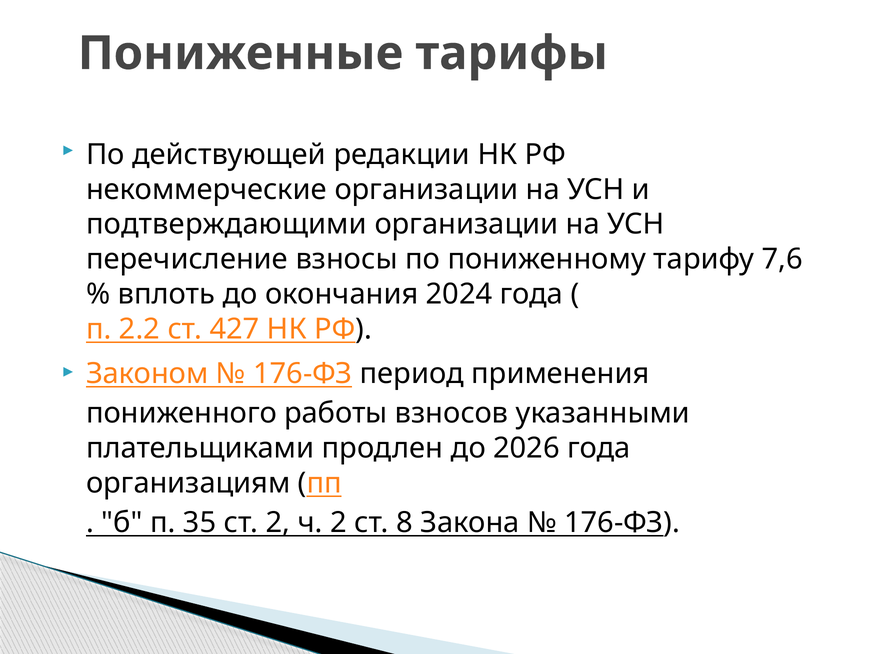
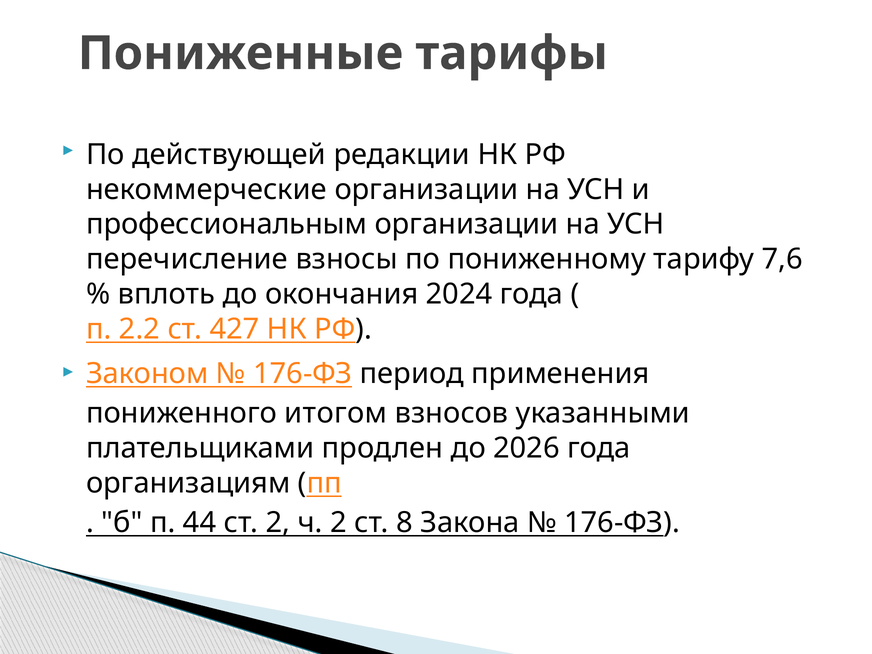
подтверждающими: подтверждающими -> профессиональным
работы: работы -> итогом
35: 35 -> 44
